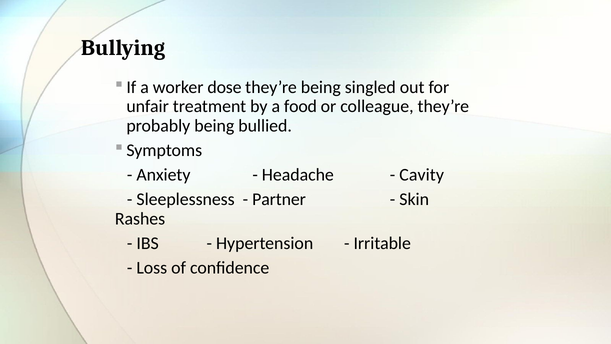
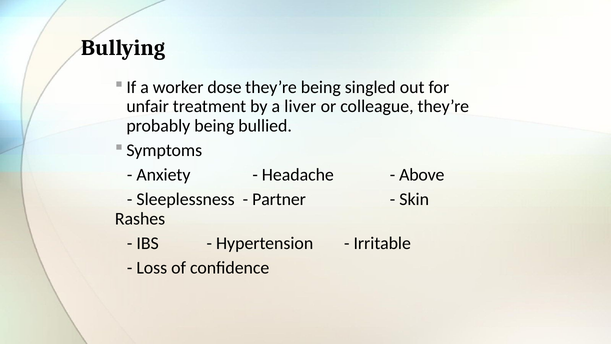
food: food -> liver
Cavity: Cavity -> Above
